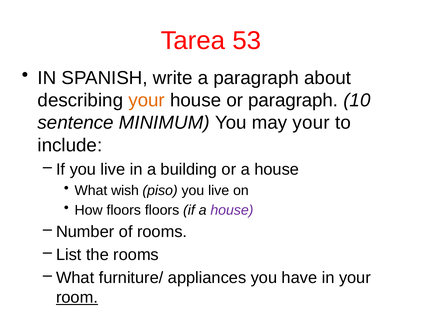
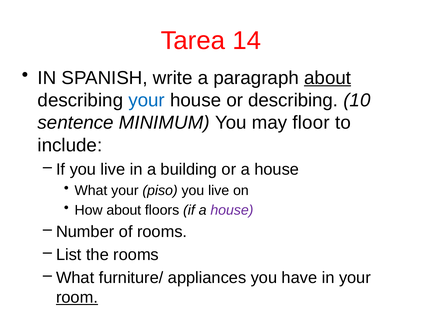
53: 53 -> 14
about at (328, 78) underline: none -> present
your at (147, 100) colour: orange -> blue
or paragraph: paragraph -> describing
may your: your -> floor
What wish: wish -> your
How floors: floors -> about
